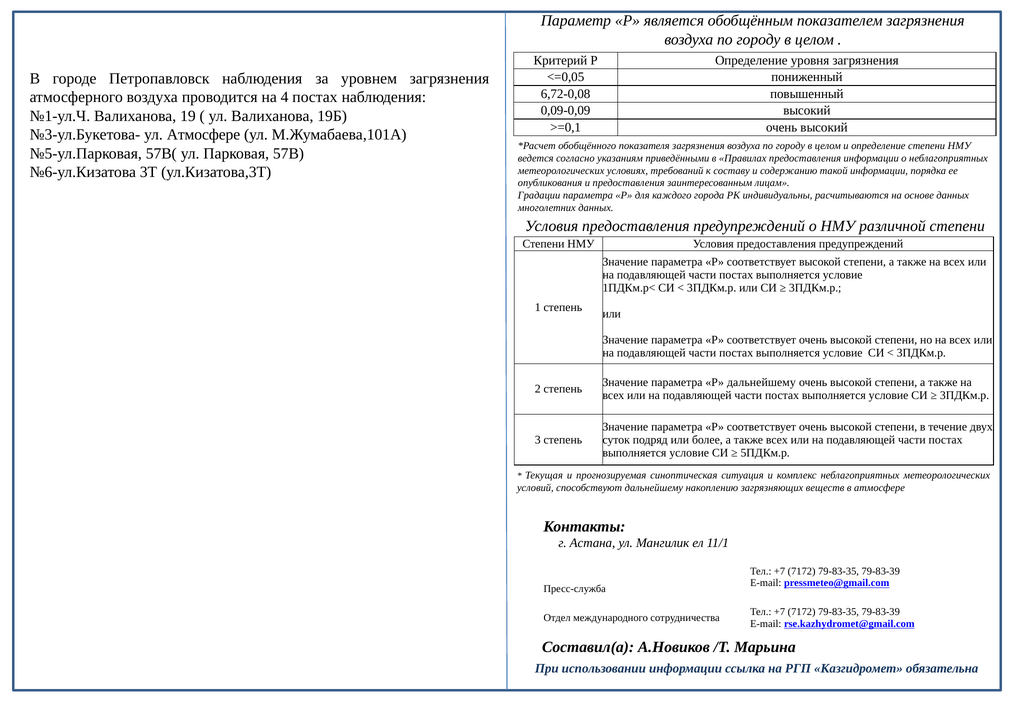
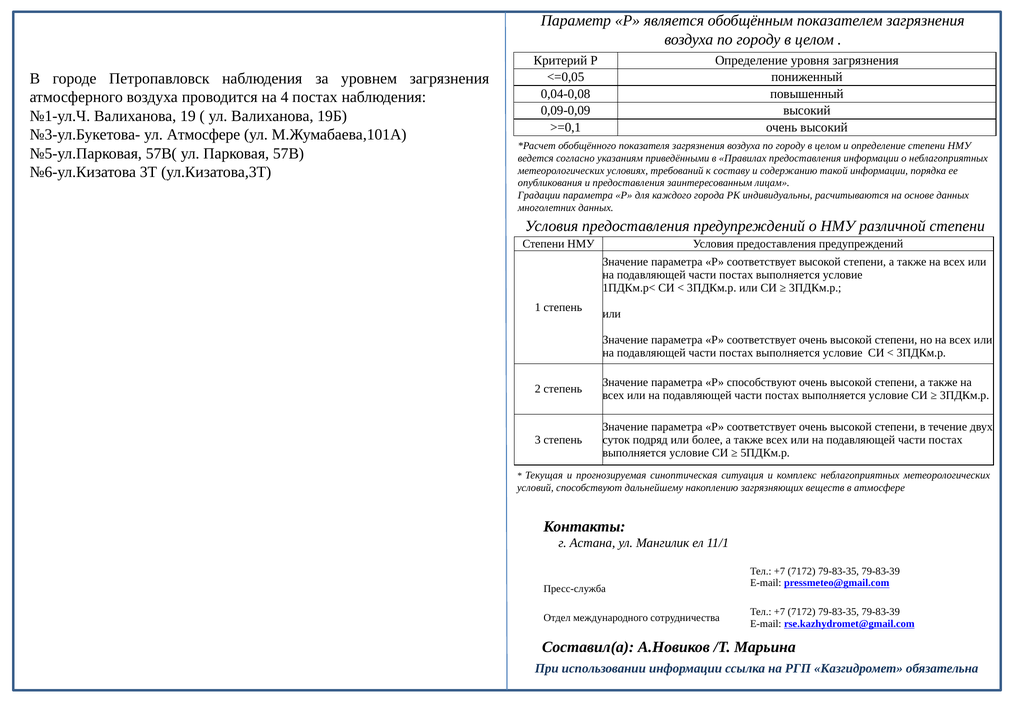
6,72-0,08: 6,72-0,08 -> 0,04-0,08
Р дальнейшему: дальнейшему -> способствуют
